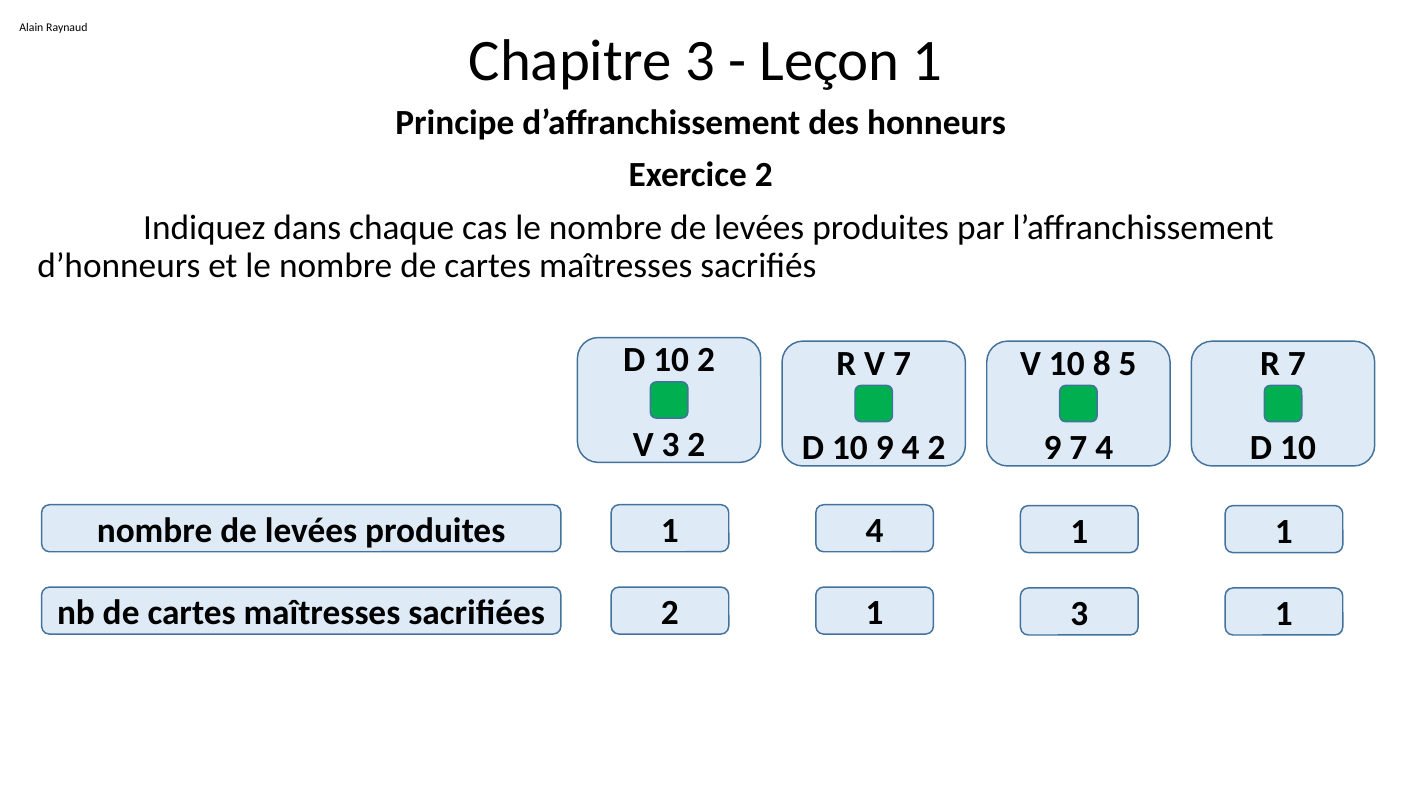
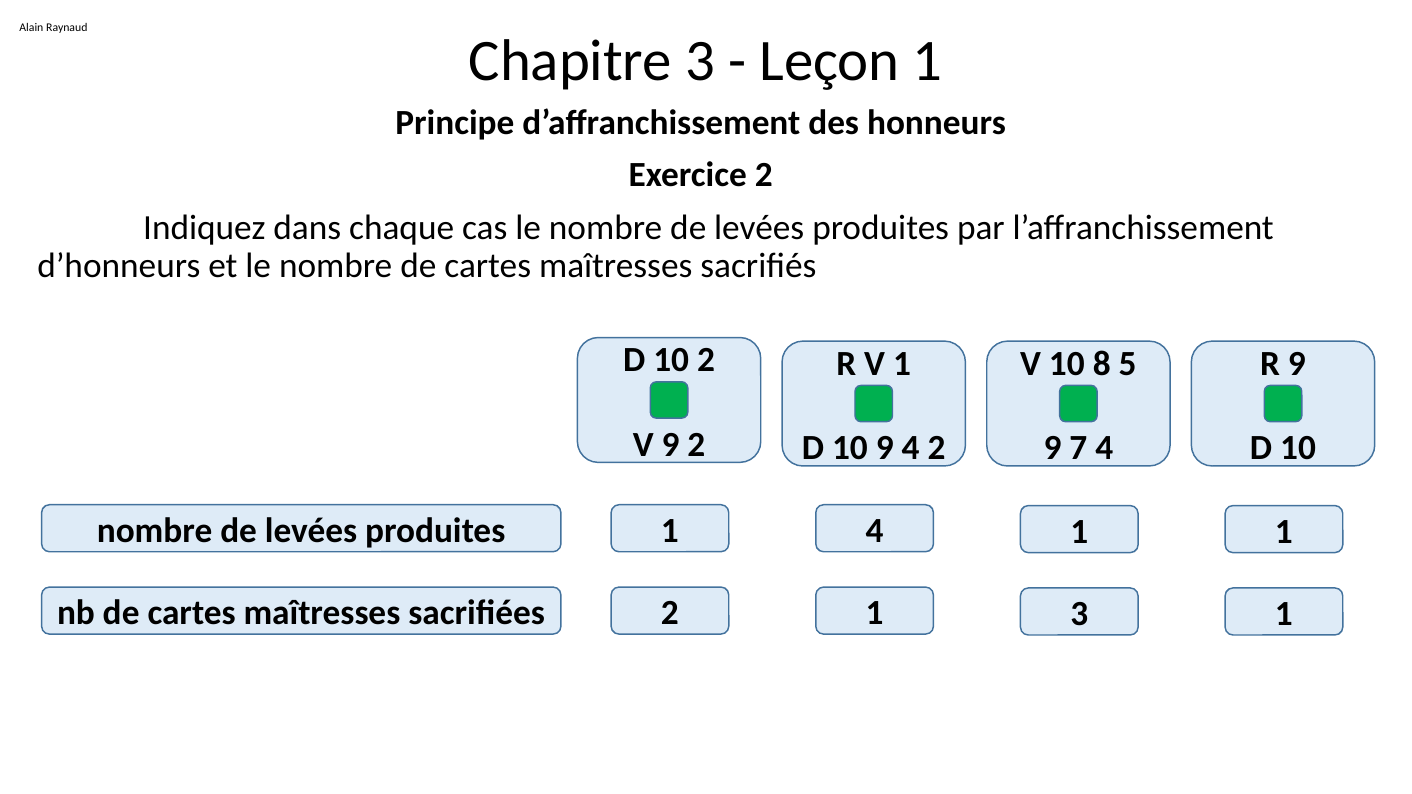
V 7: 7 -> 1
R 7: 7 -> 9
V 3: 3 -> 9
